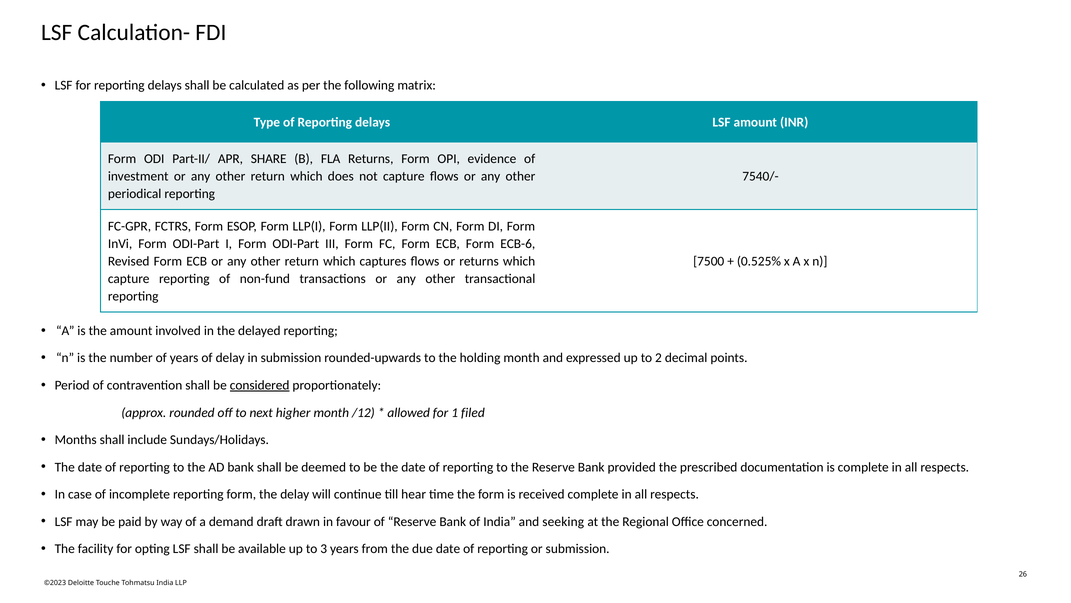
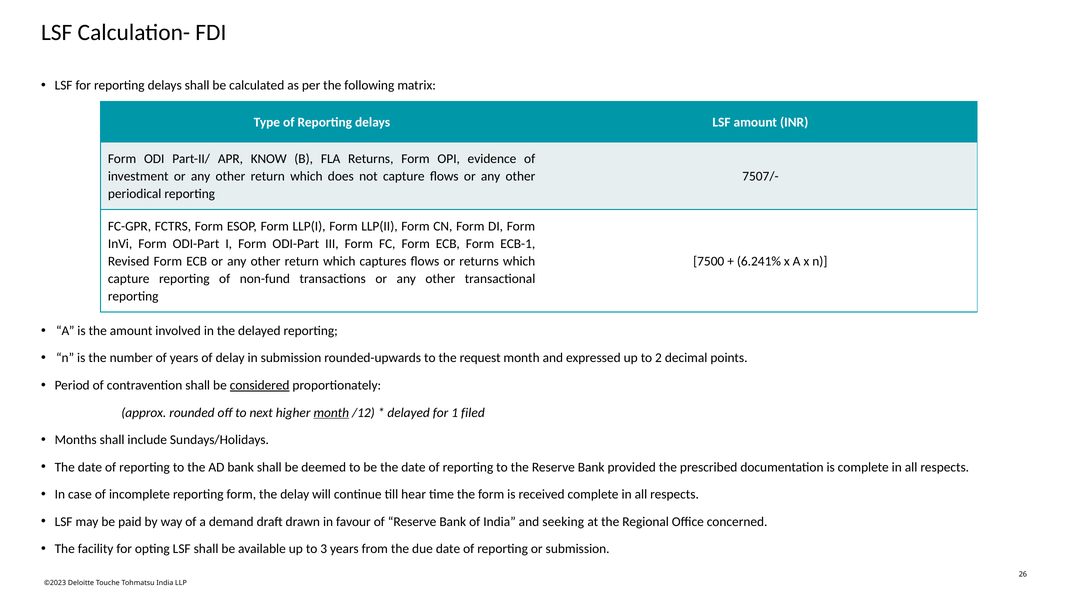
SHARE: SHARE -> KNOW
7540/-: 7540/- -> 7507/-
ECB-6: ECB-6 -> ECB-1
0.525%: 0.525% -> 6.241%
holding: holding -> request
month at (331, 412) underline: none -> present
allowed at (409, 412): allowed -> delayed
